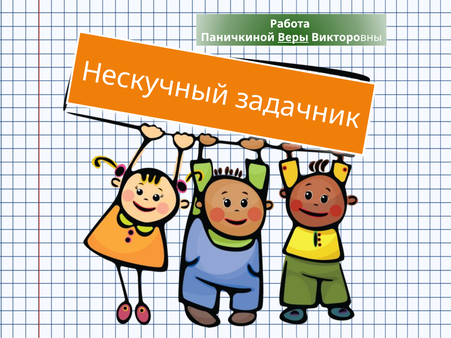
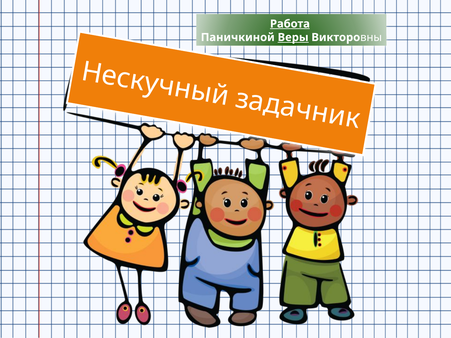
Работа underline: none -> present
